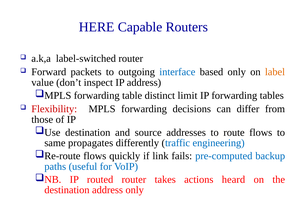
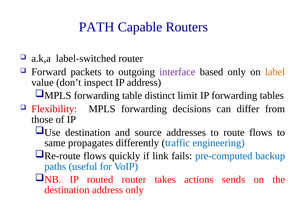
HERE: HERE -> PATH
interface colour: blue -> purple
heard: heard -> sends
